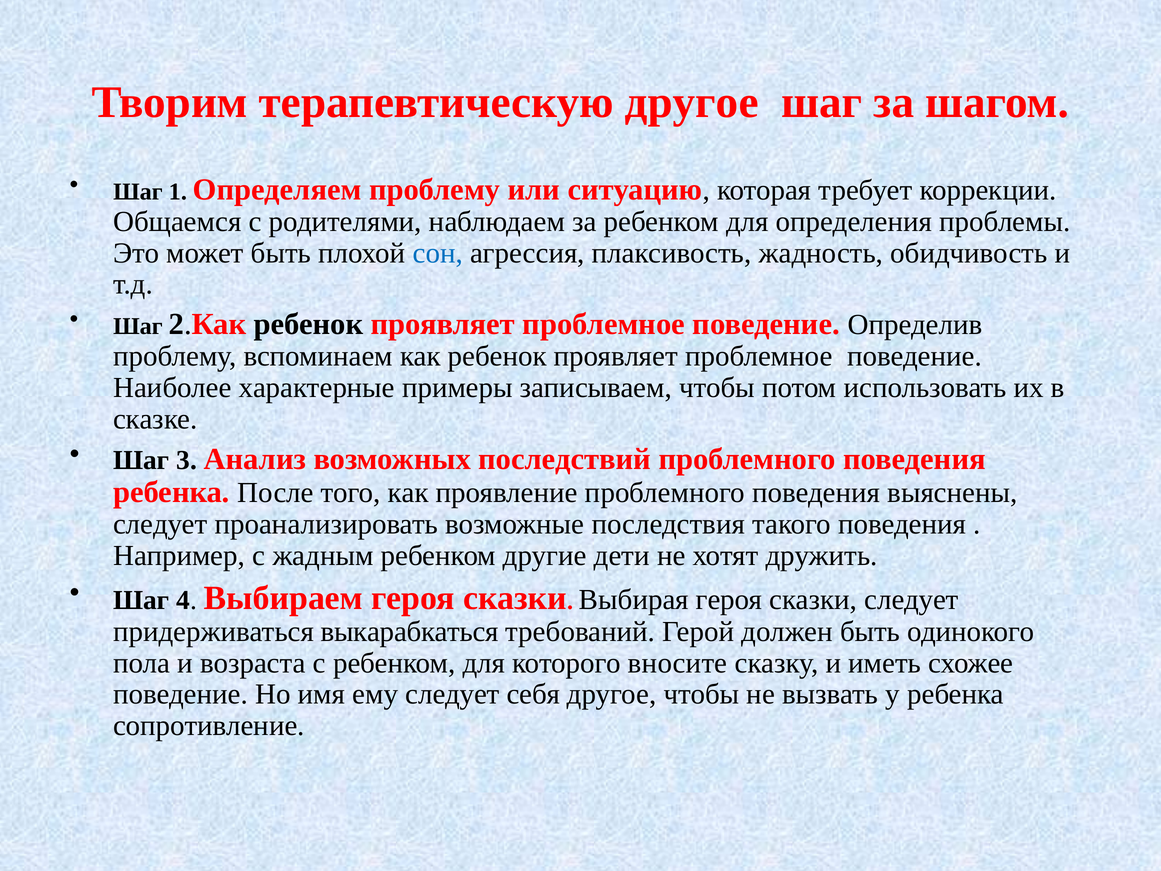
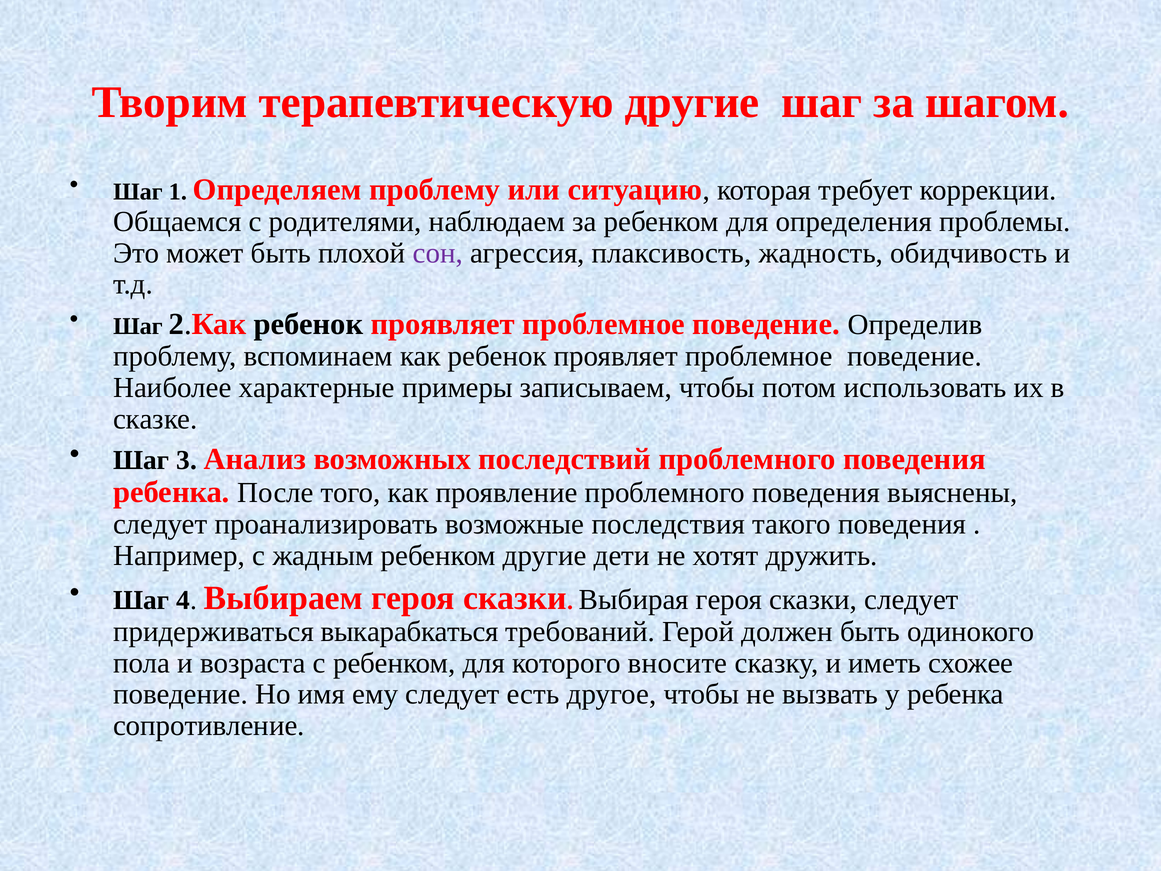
терапевтическую другое: другое -> другие
сон colour: blue -> purple
себя: себя -> есть
